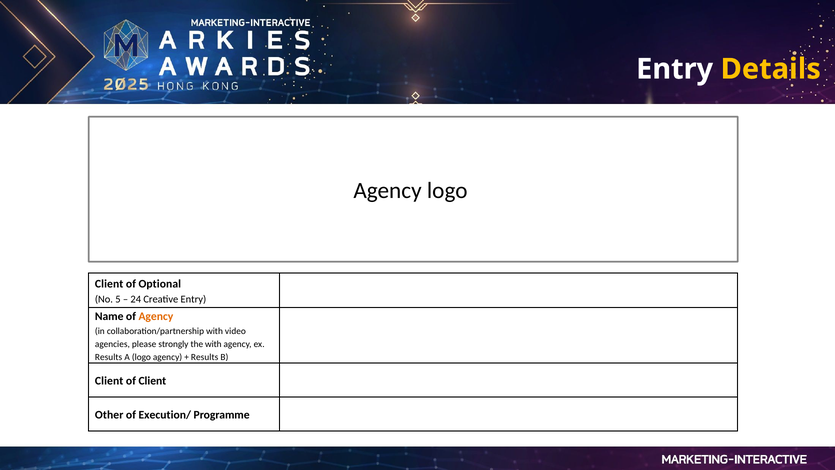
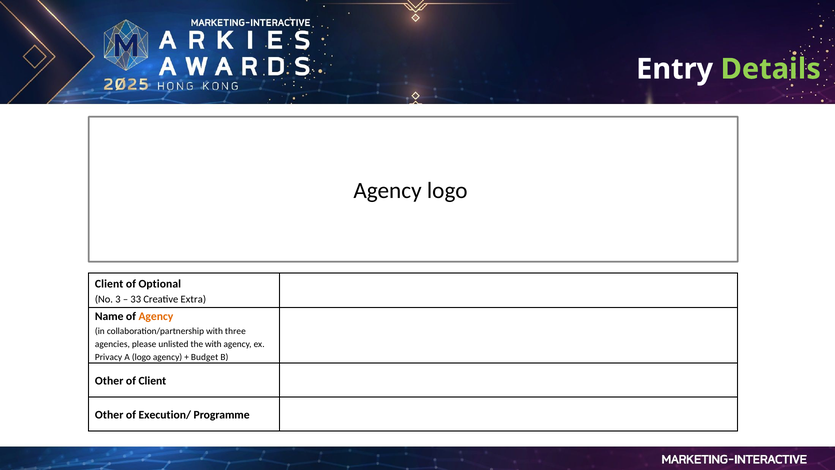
Details colour: yellow -> light green
5: 5 -> 3
24: 24 -> 33
Creative Entry: Entry -> Extra
video: video -> three
strongly: strongly -> unlisted
Results at (109, 357): Results -> Privacy
Results at (205, 357): Results -> Budget
Client at (109, 381): Client -> Other
